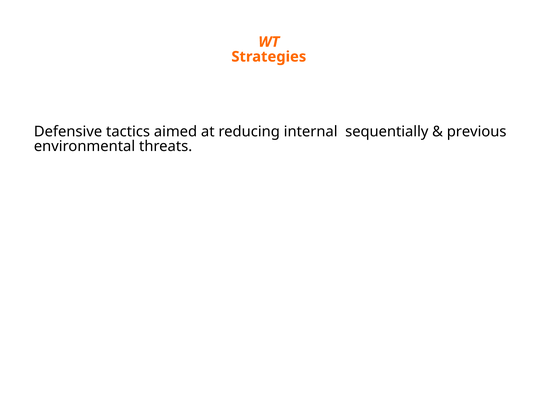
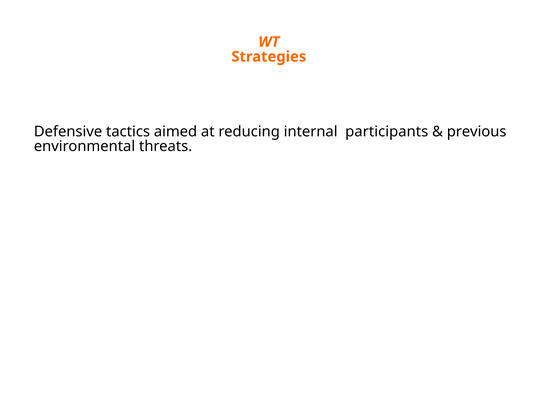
sequentially: sequentially -> participants
